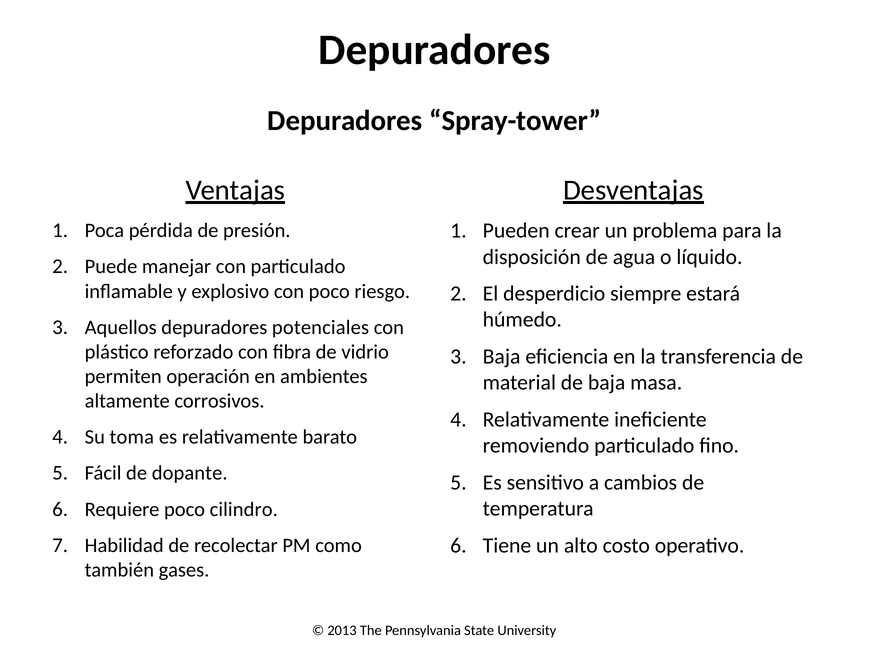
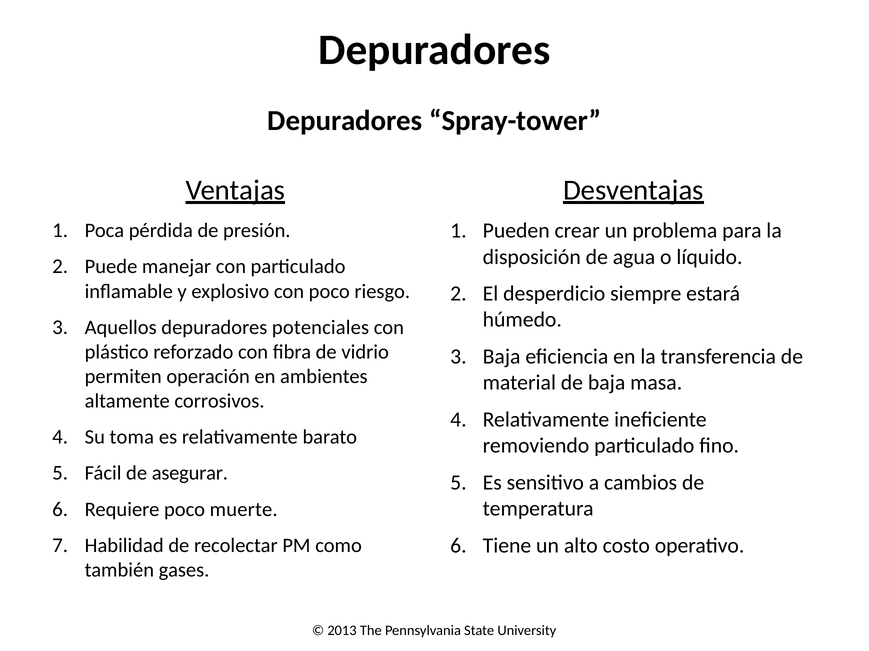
dopante: dopante -> asegurar
cilindro: cilindro -> muerte
